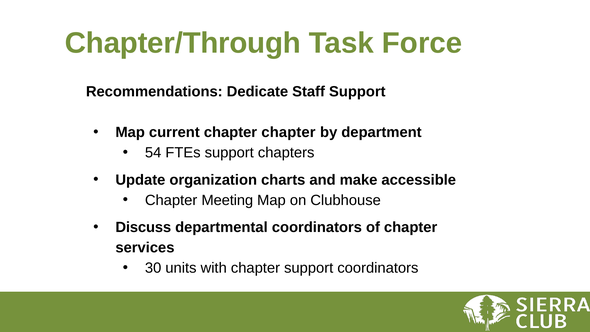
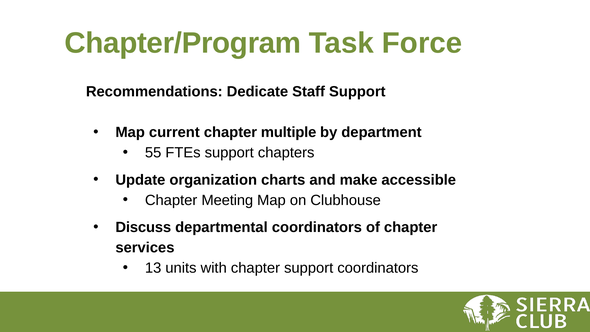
Chapter/Through: Chapter/Through -> Chapter/Program
chapter chapter: chapter -> multiple
54: 54 -> 55
30: 30 -> 13
